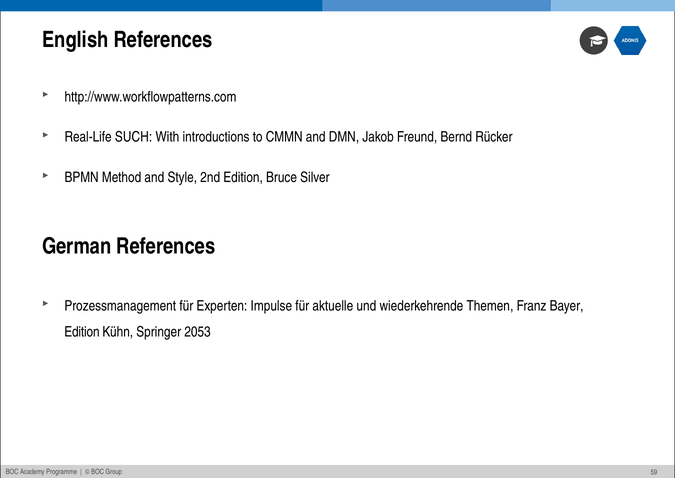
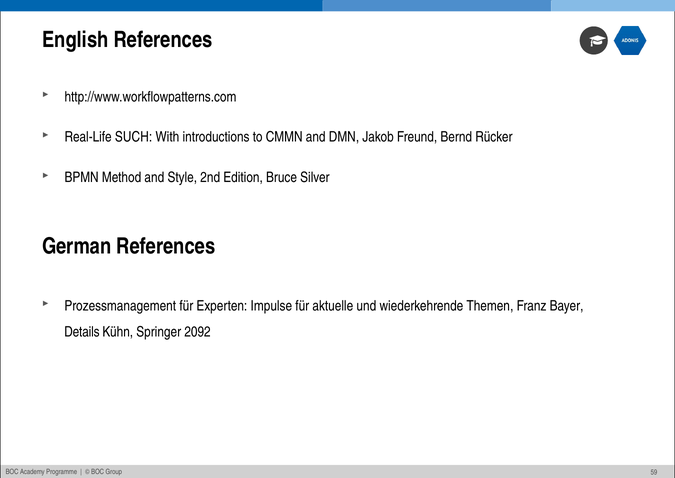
Edition at (82, 331): Edition -> Details
2053: 2053 -> 2092
